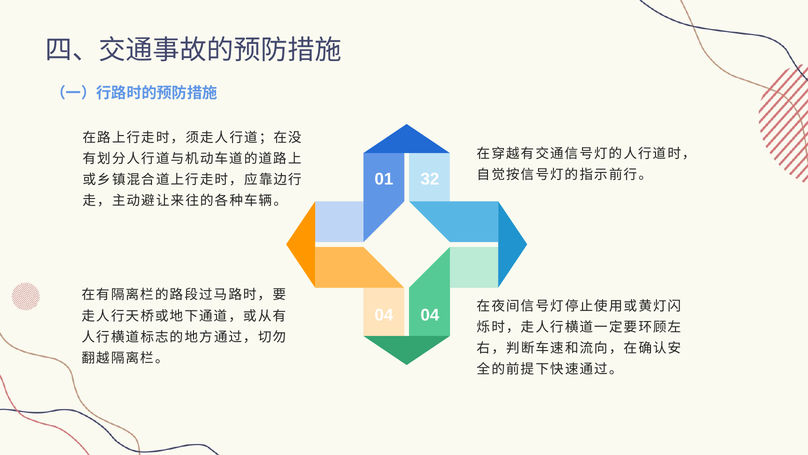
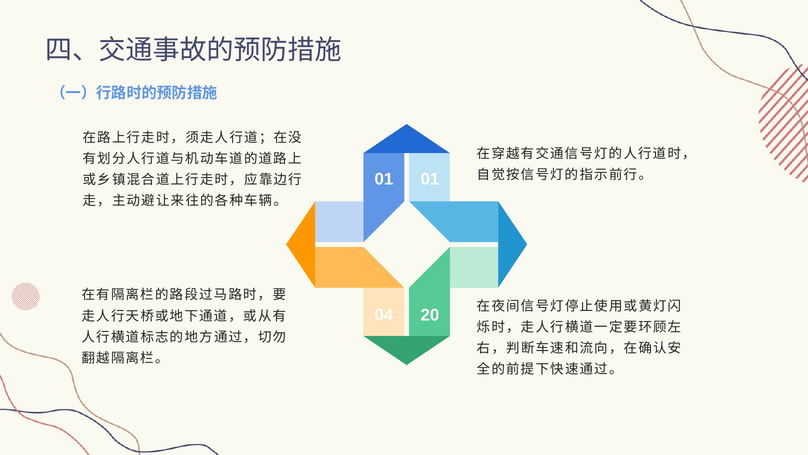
01 32: 32 -> 01
04 04: 04 -> 20
